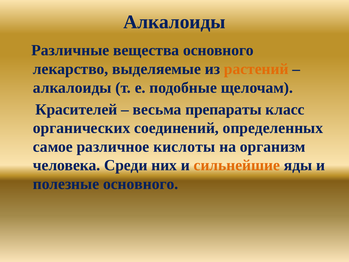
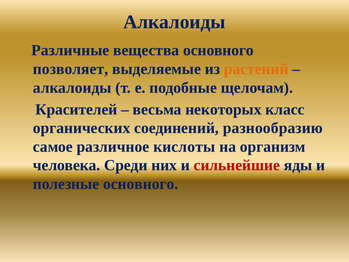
лекарство: лекарство -> позволяет
препараты: препараты -> некоторых
определенных: определенных -> разнообразию
сильнейшие colour: orange -> red
